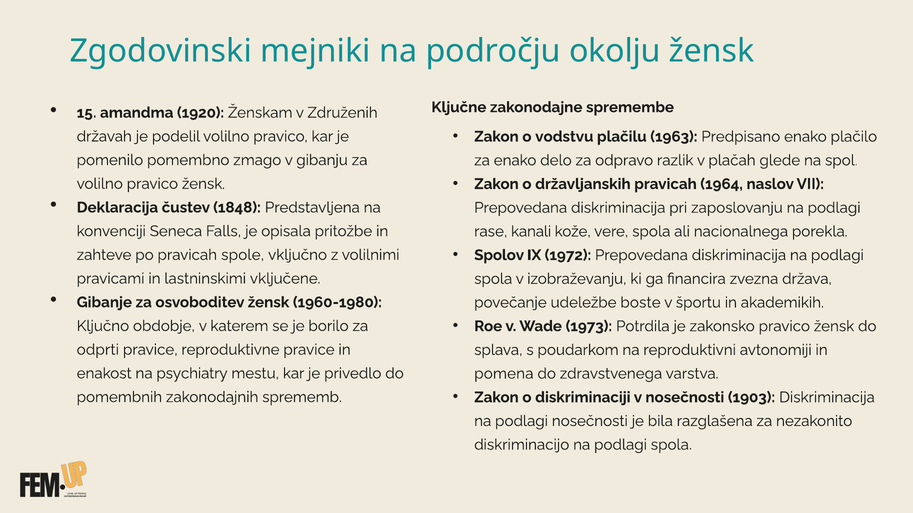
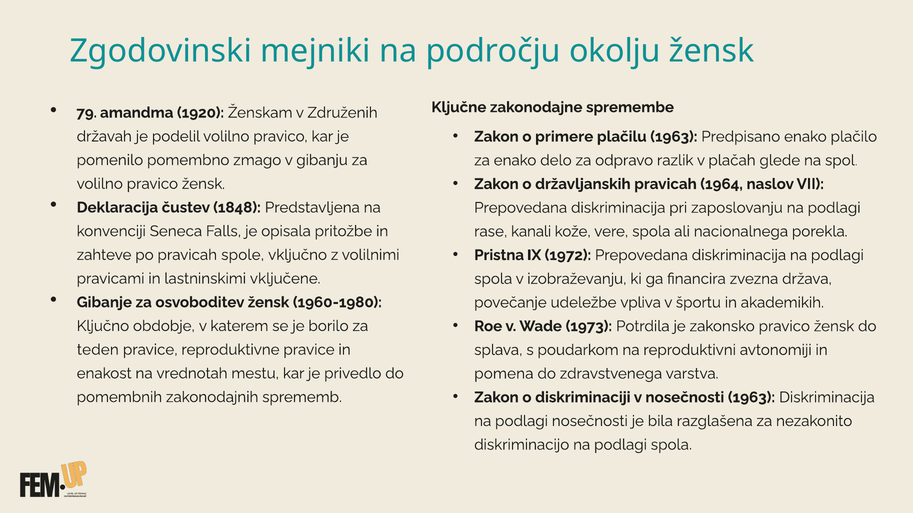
15: 15 -> 79
vodstvu: vodstvu -> primere
Spolov: Spolov -> Pristna
boste: boste -> vpliva
odprti: odprti -> teden
psychiatry: psychiatry -> vrednotah
nosečnosti 1903: 1903 -> 1963
